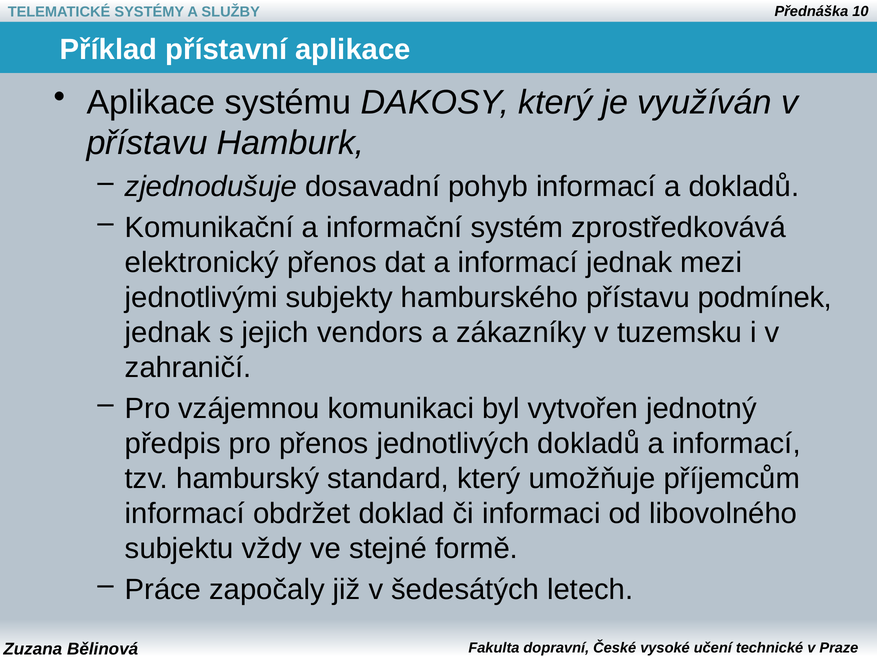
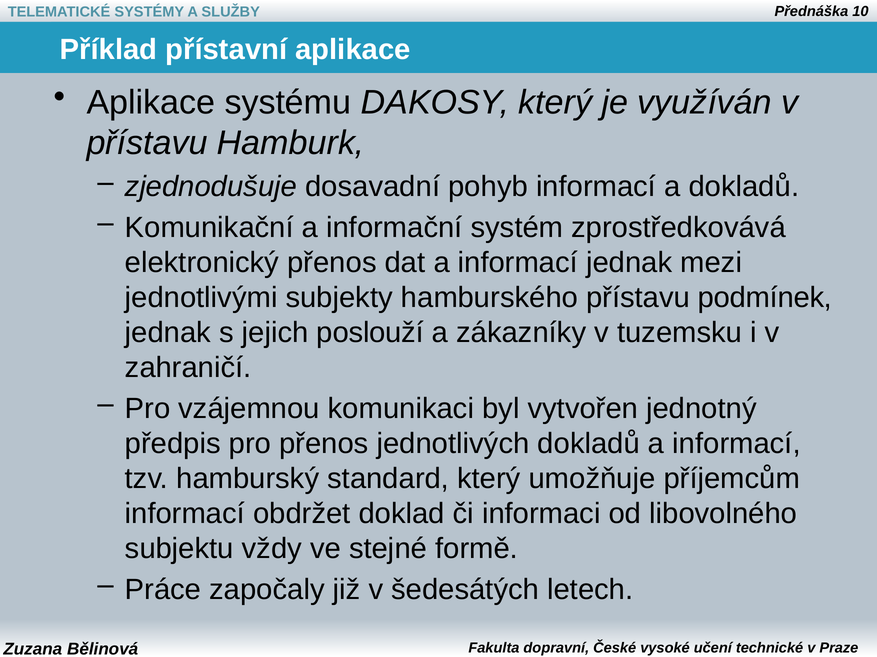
vendors: vendors -> poslouží
